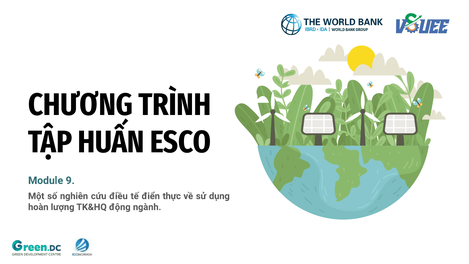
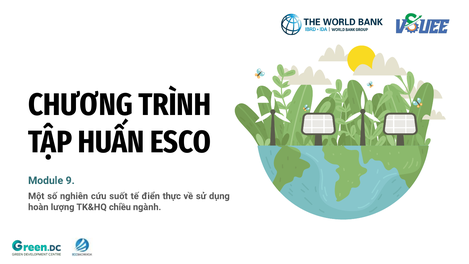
điều: điều -> suốt
động: động -> chiều
